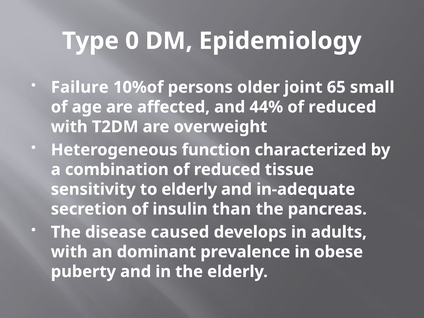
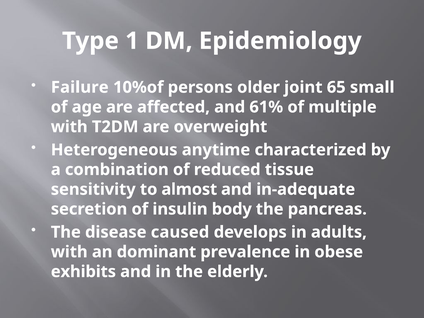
0: 0 -> 1
44%: 44% -> 61%
reduced at (342, 107): reduced -> multiple
function: function -> anytime
to elderly: elderly -> almost
than: than -> body
puberty: puberty -> exhibits
